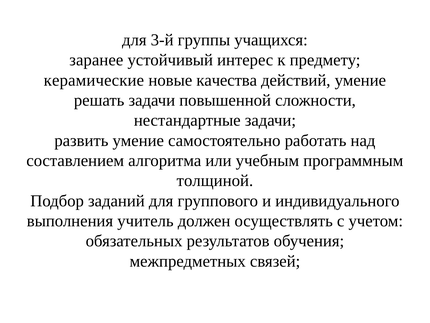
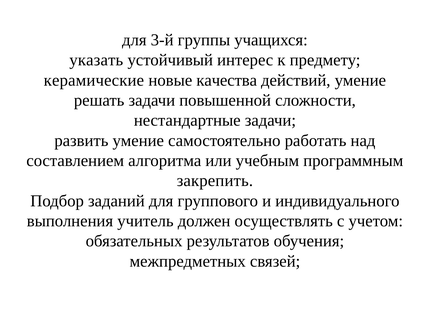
заранее: заранее -> указать
толщиной: толщиной -> закрепить
